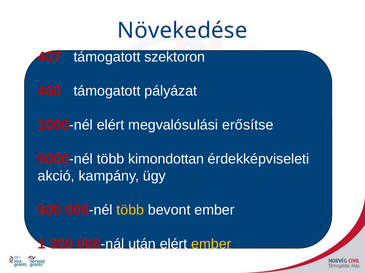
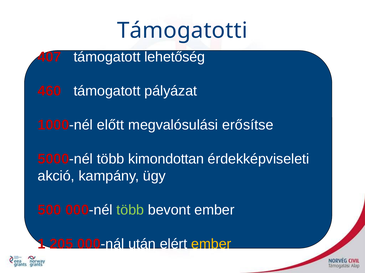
Növekedése: Növekedése -> Támogatotti
szektoron: szektoron -> lehetőség
1000-nél elért: elért -> előtt
több at (130, 210) colour: yellow -> light green
300: 300 -> 205
